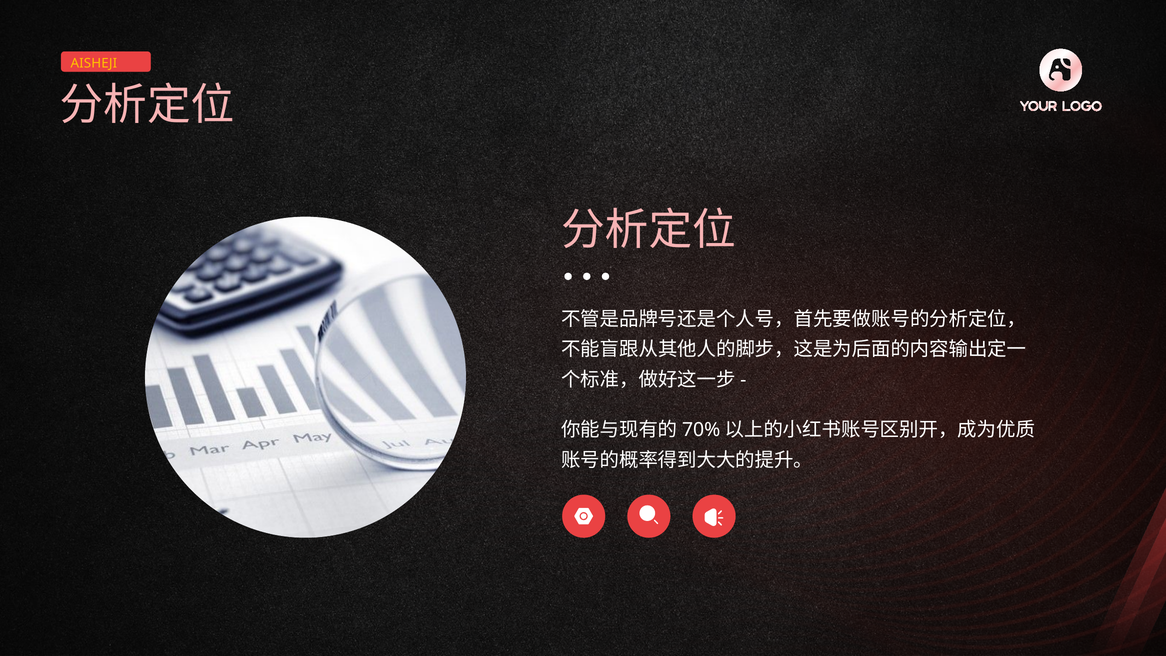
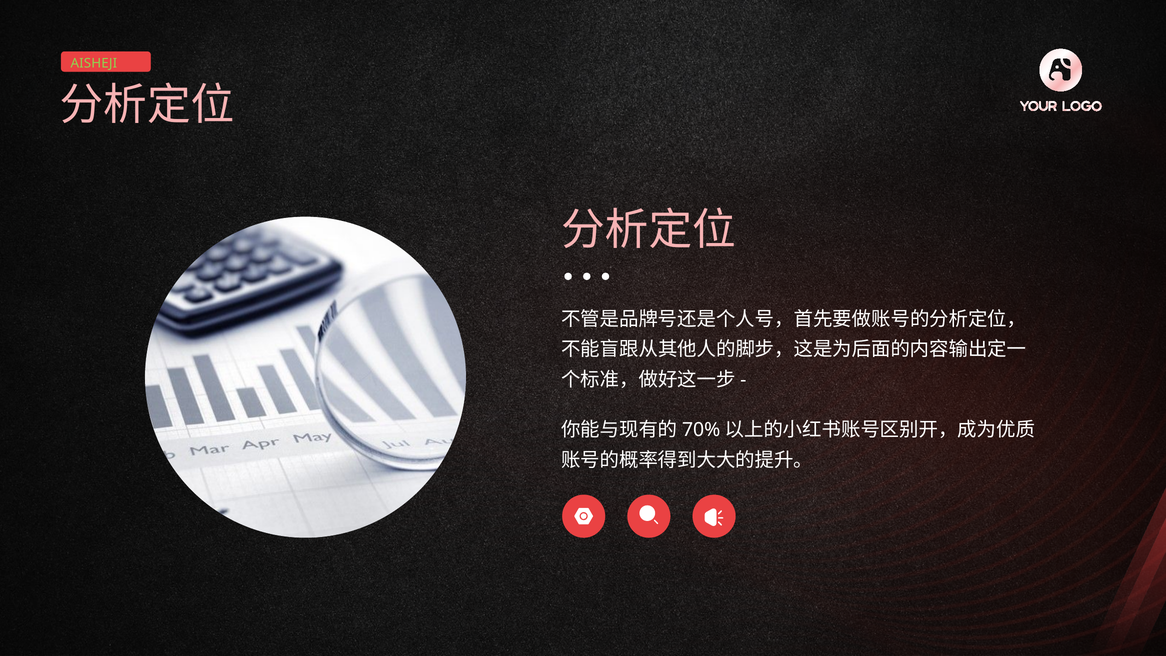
AISHEJI colour: yellow -> light green
